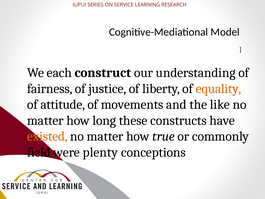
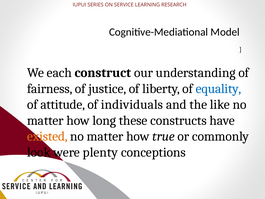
equality colour: orange -> blue
movements: movements -> individuals
field: field -> look
